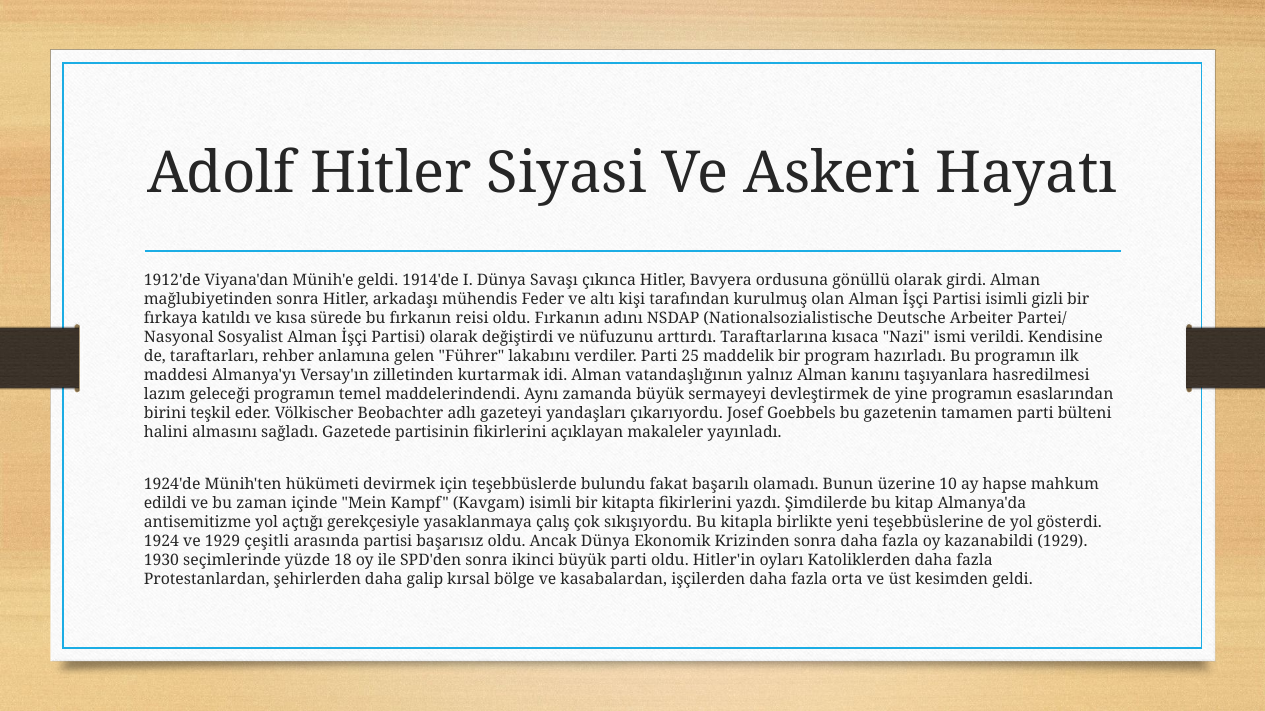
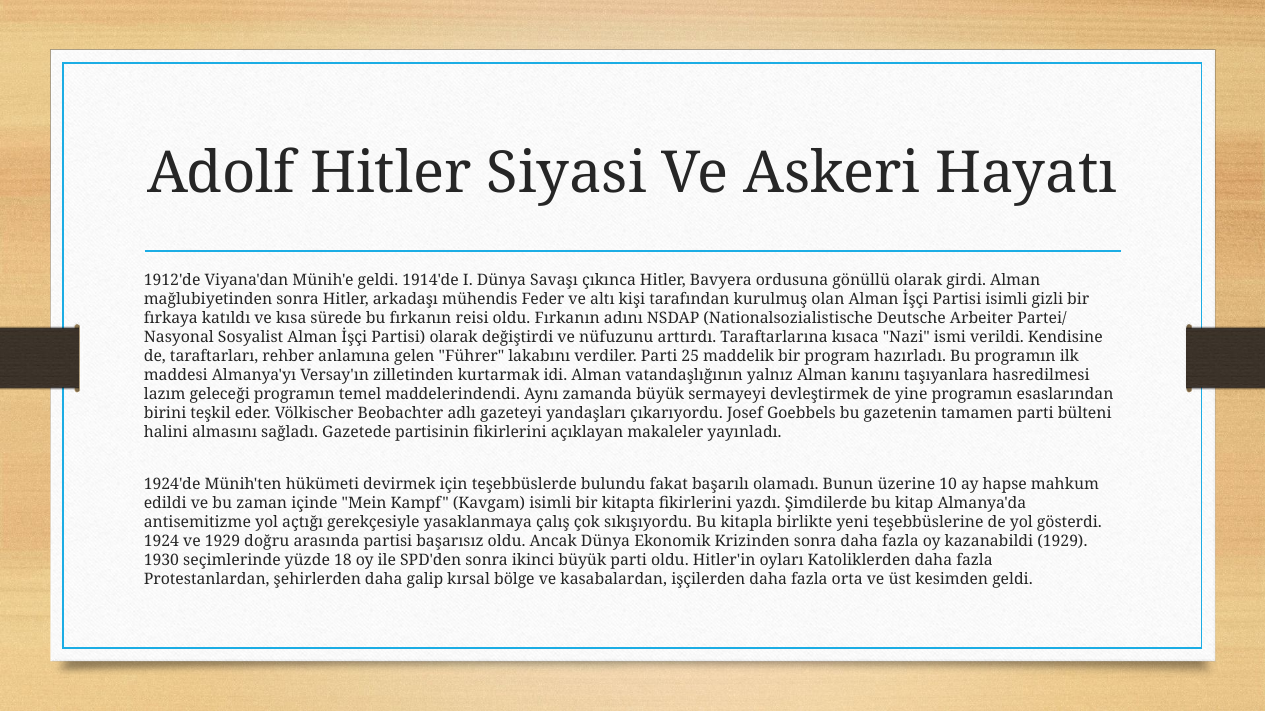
çeşitli: çeşitli -> doğru
